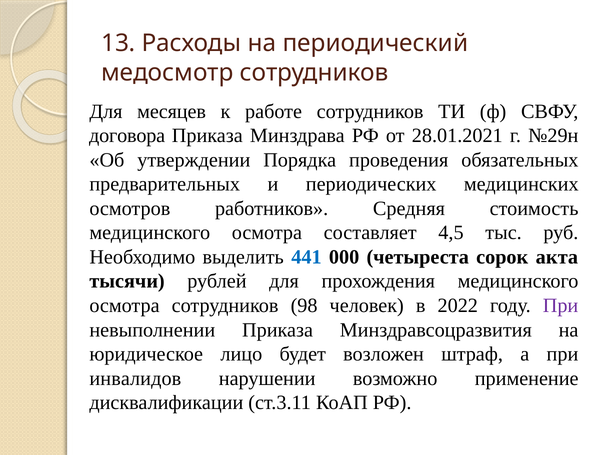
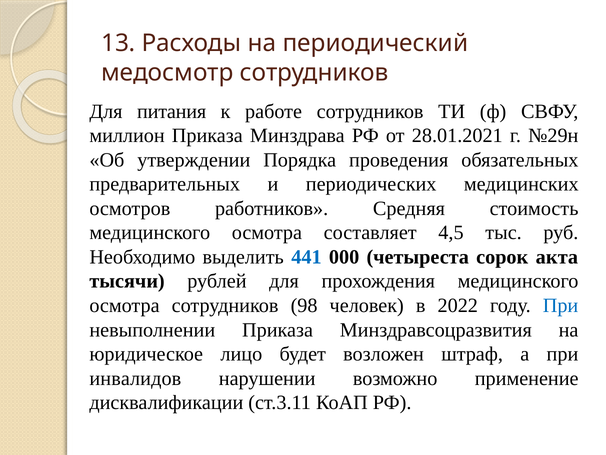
месяцев: месяцев -> питания
договора: договора -> миллион
При at (561, 305) colour: purple -> blue
